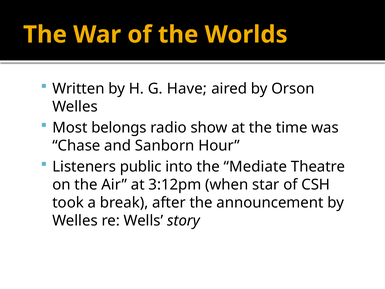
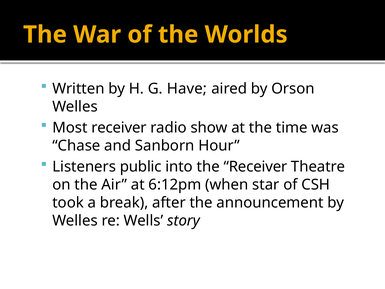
Most belongs: belongs -> receiver
the Mediate: Mediate -> Receiver
3:12pm: 3:12pm -> 6:12pm
